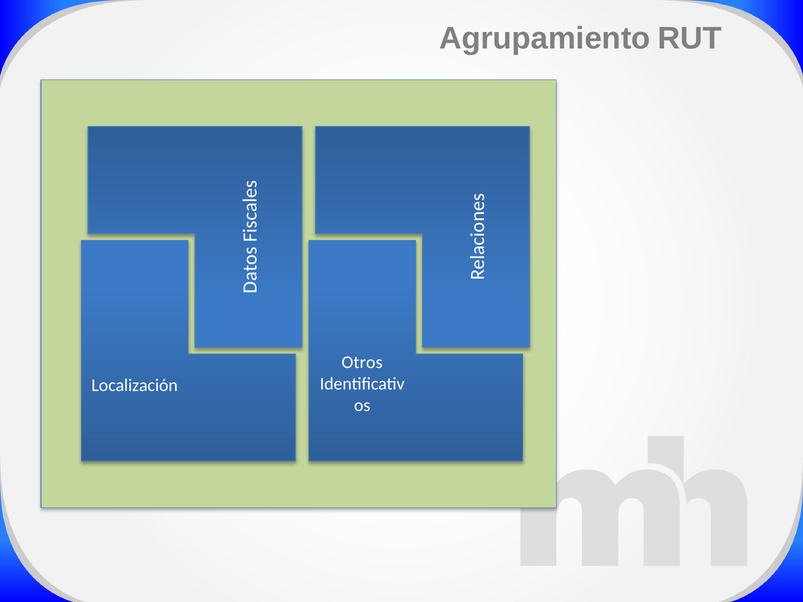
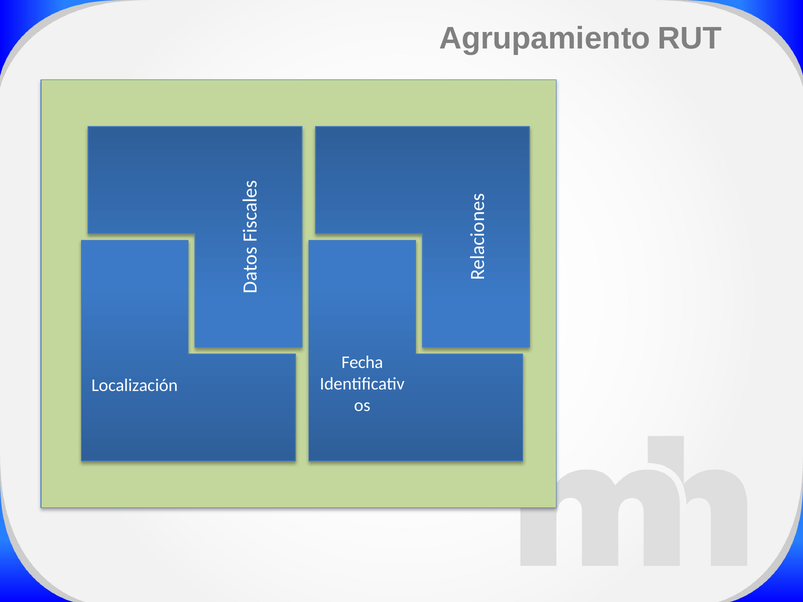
Otros: Otros -> Fecha
